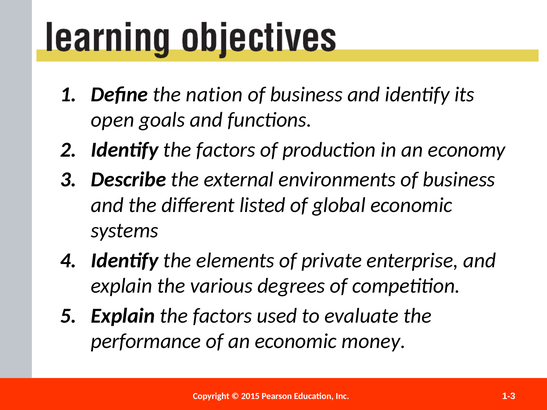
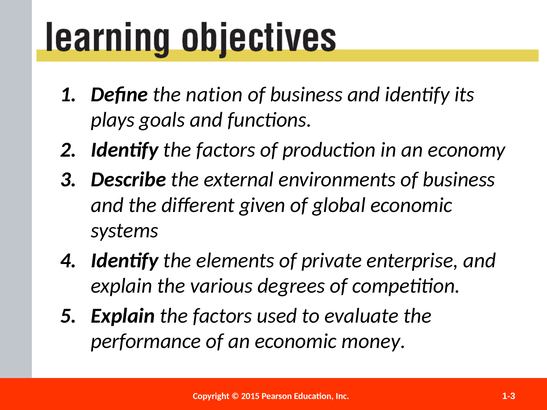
open: open -> plays
listed: listed -> given
